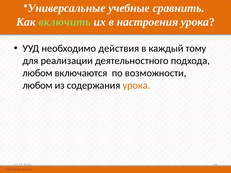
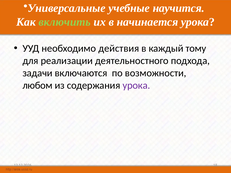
сравнить: сравнить -> научится
настроения: настроения -> начинается
любом at (38, 73): любом -> задачи
урока at (136, 85) colour: orange -> purple
